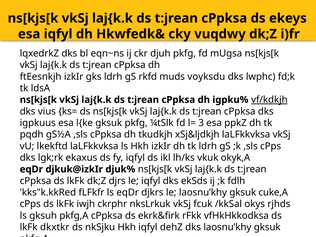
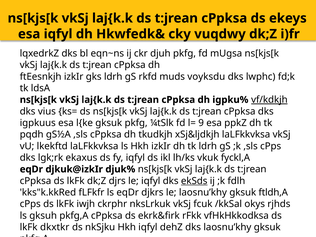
3: 3 -> 9
okyk,A: okyk,A -> fyckl,A
ekSds underline: none -> present
cuke,A: cuke,A -> ftldh,A
